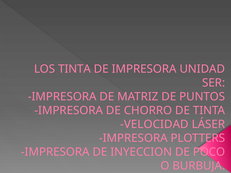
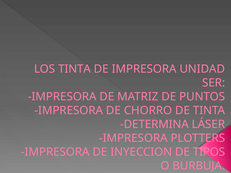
VELOCIDAD: VELOCIDAD -> DETERMINA
POCO: POCO -> TIPOS
